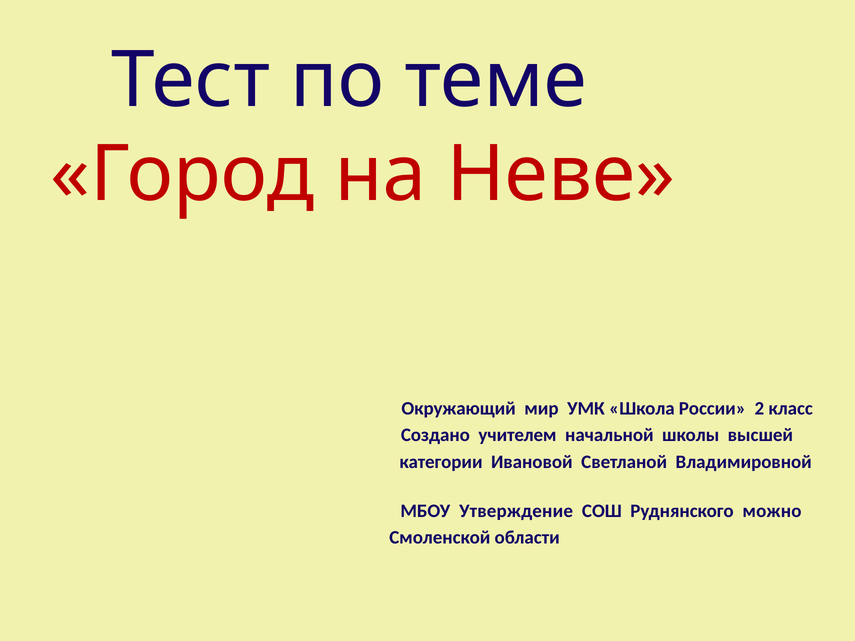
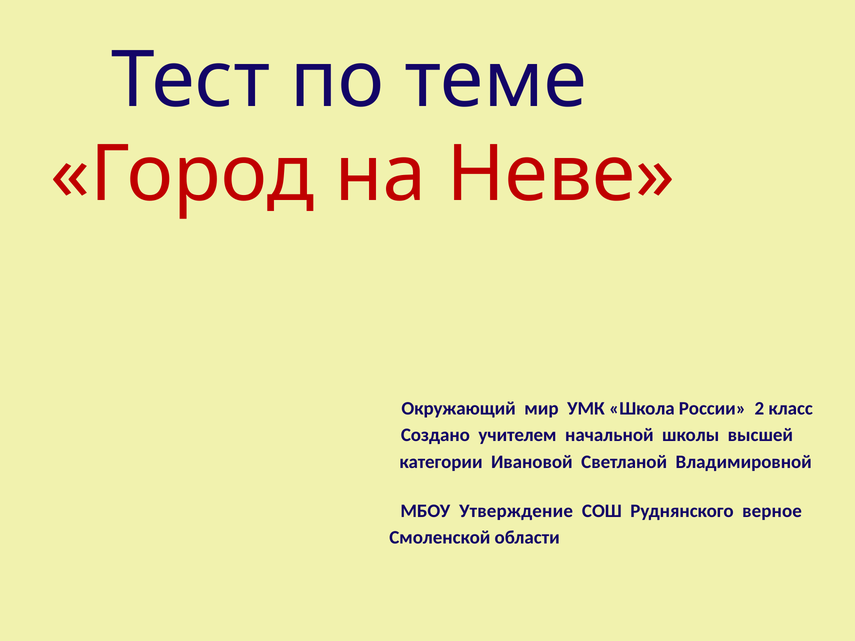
можно: можно -> верное
